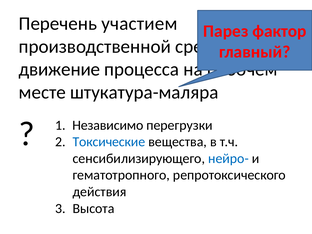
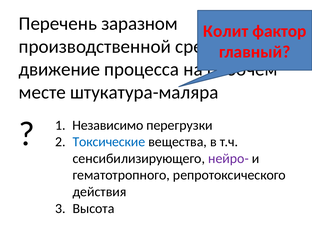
участием: участием -> заразном
Парез: Парез -> Колит
нейро- colour: blue -> purple
